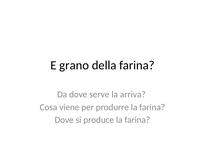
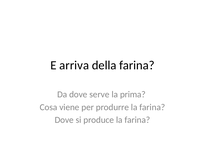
grano: grano -> arriva
arriva: arriva -> prima
